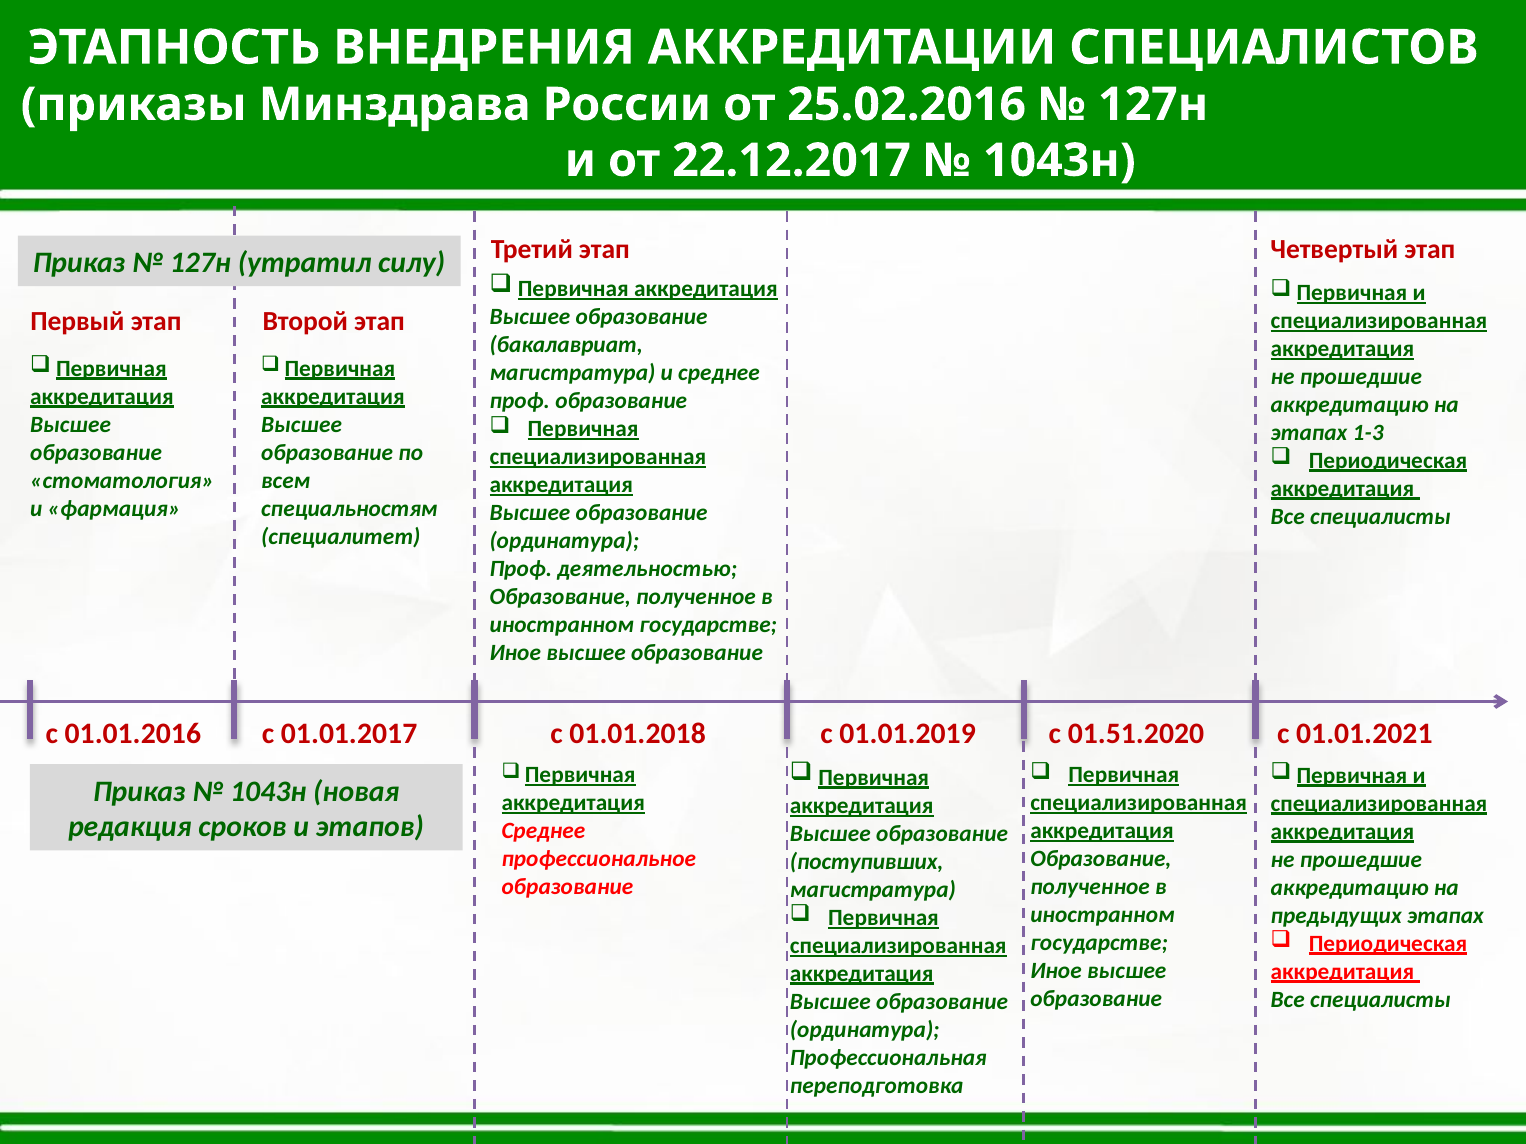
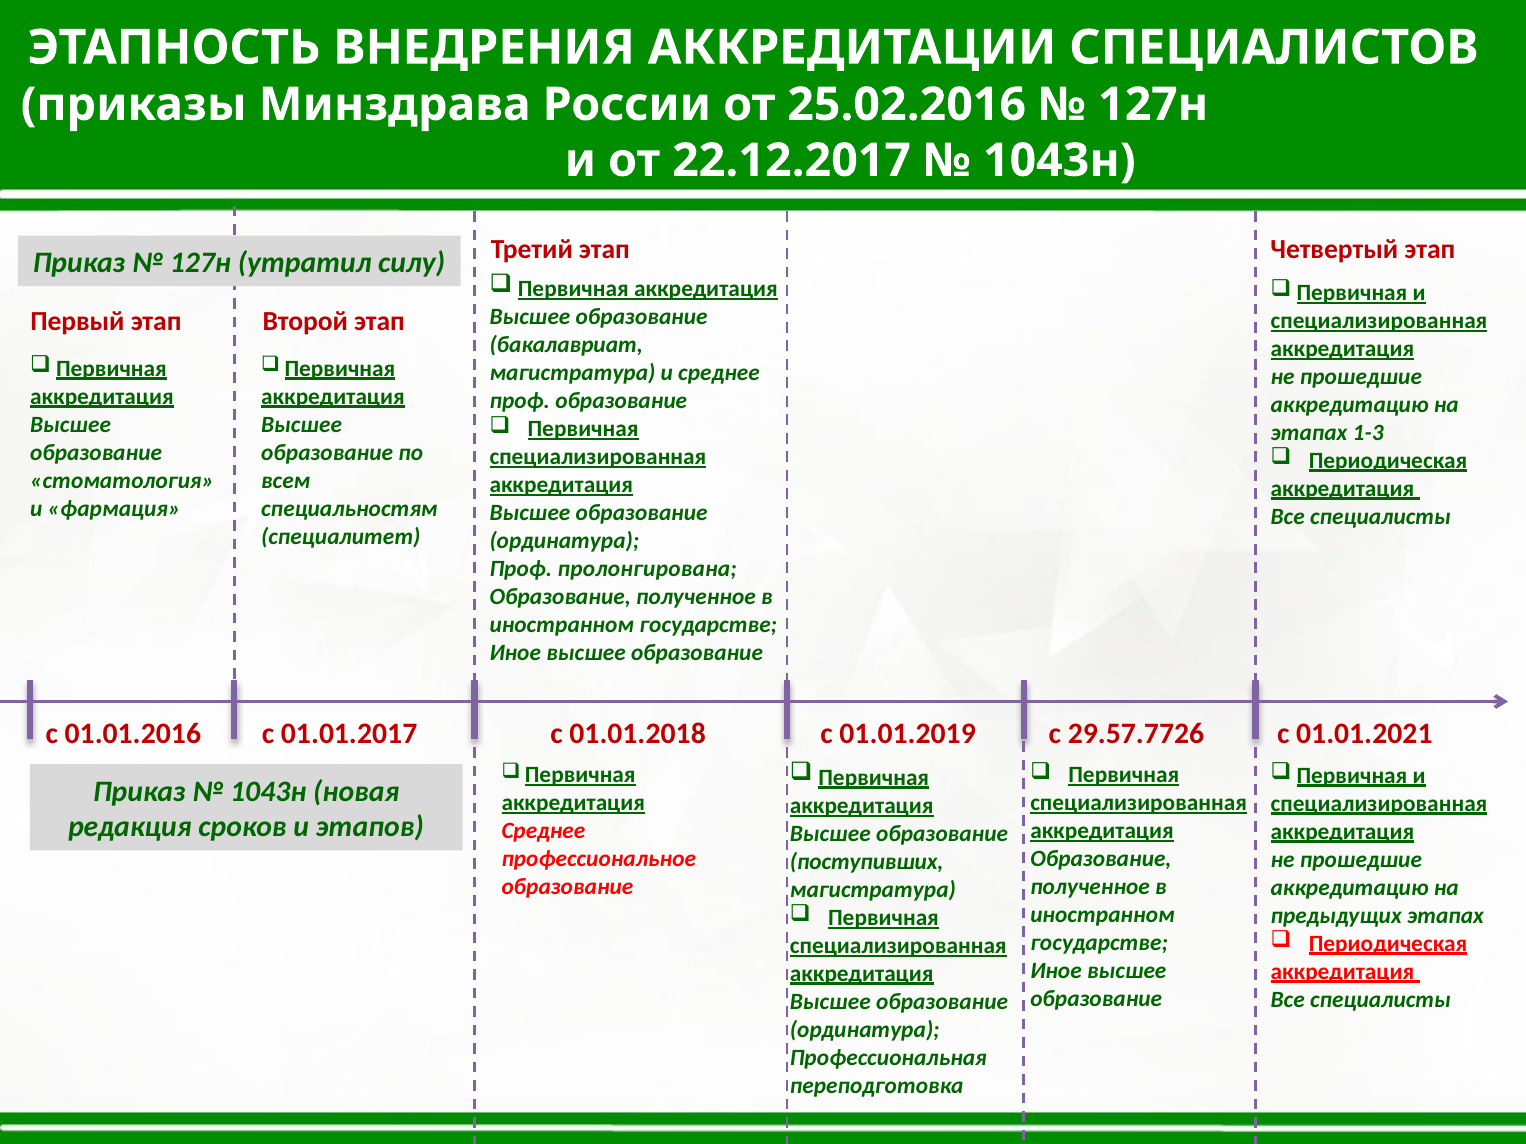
деятельностью: деятельностью -> пролонгирована
01.51.2020: 01.51.2020 -> 29.57.7726
